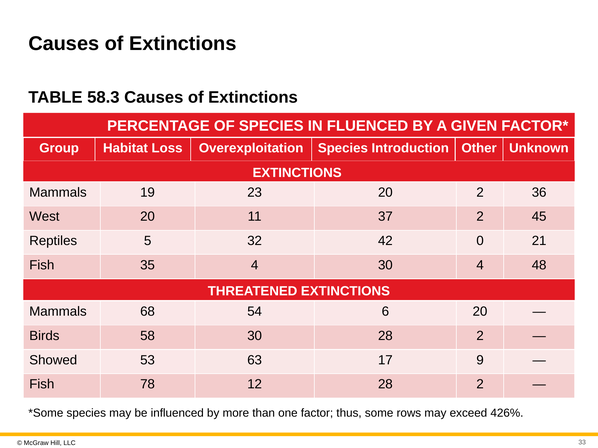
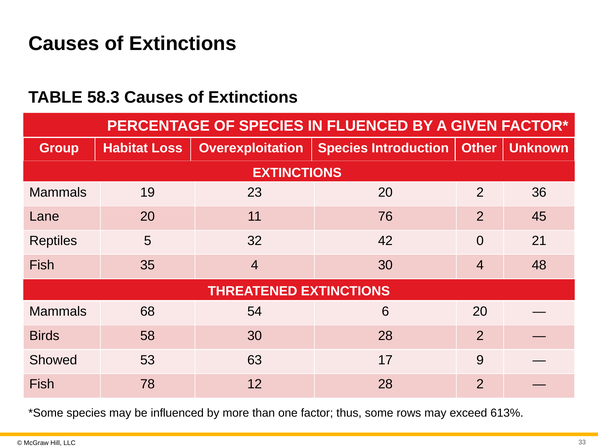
West: West -> Lane
37: 37 -> 76
426%: 426% -> 613%
